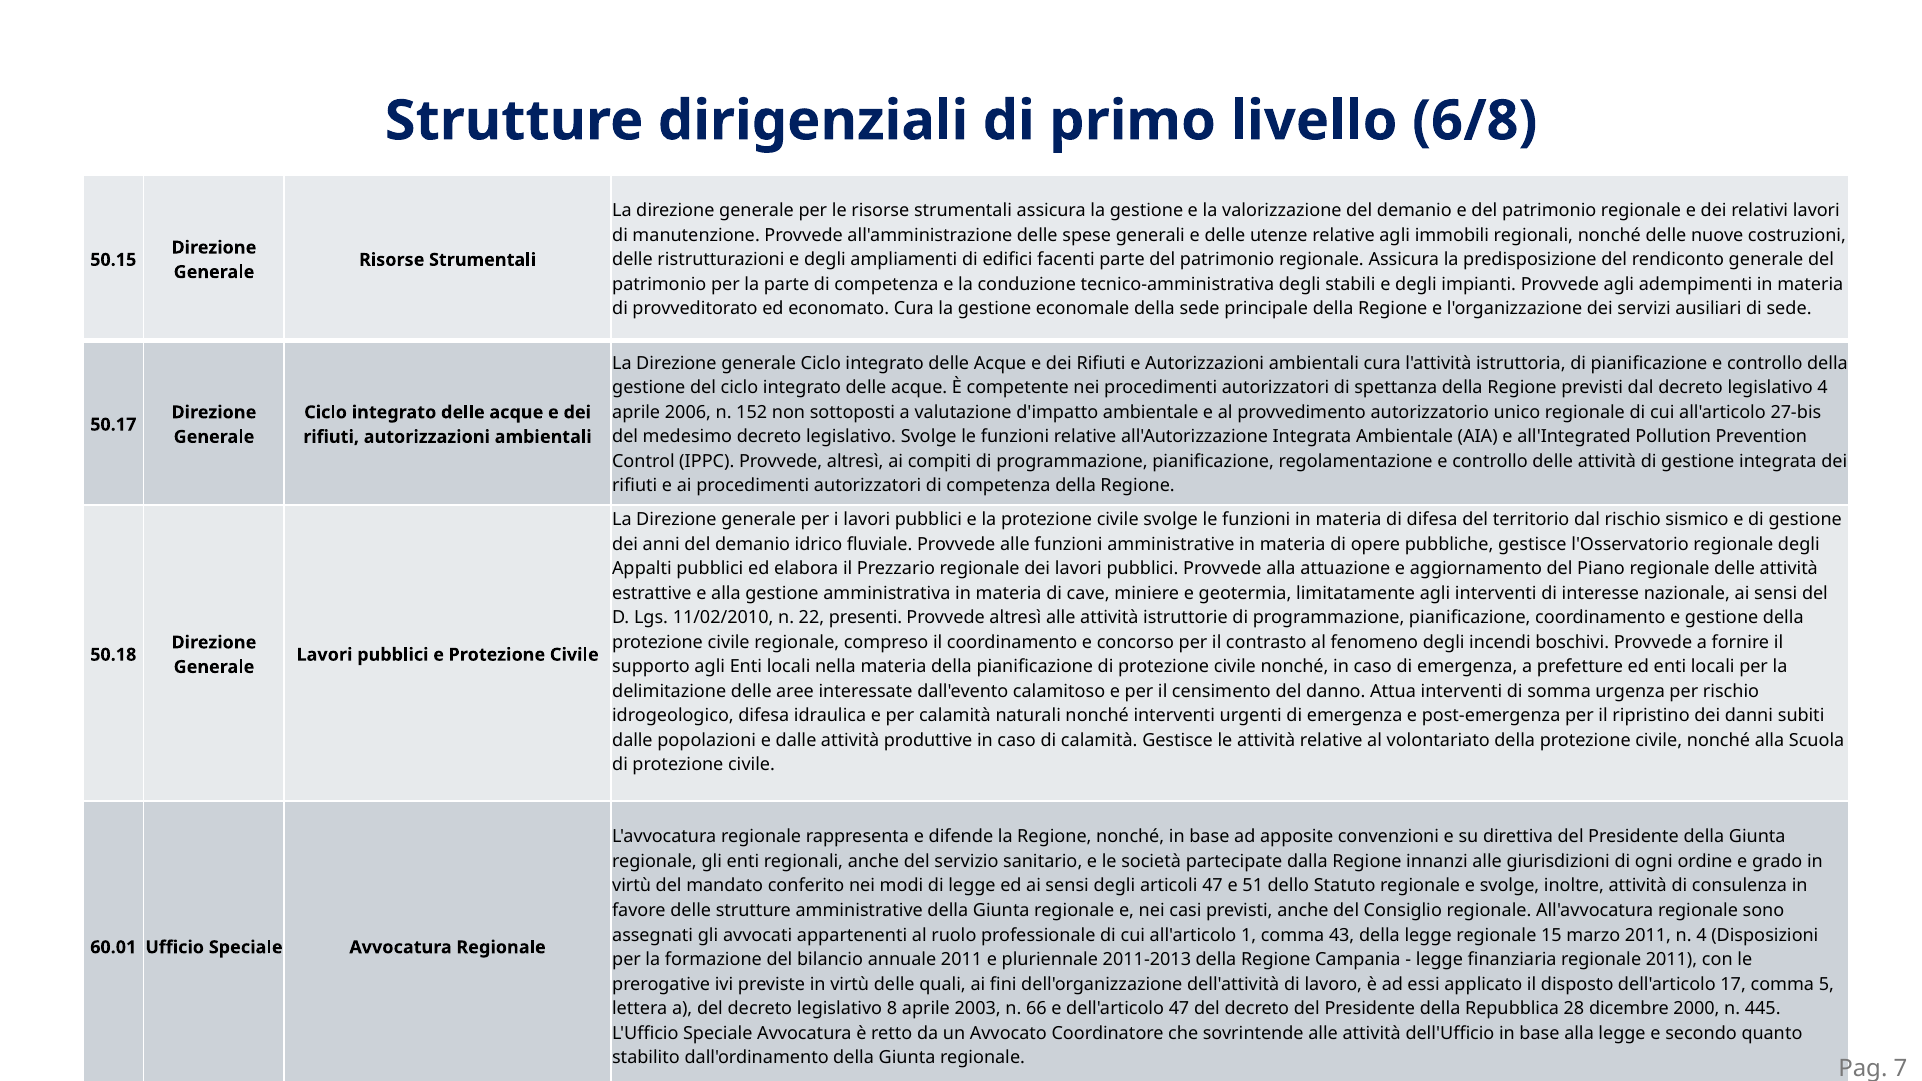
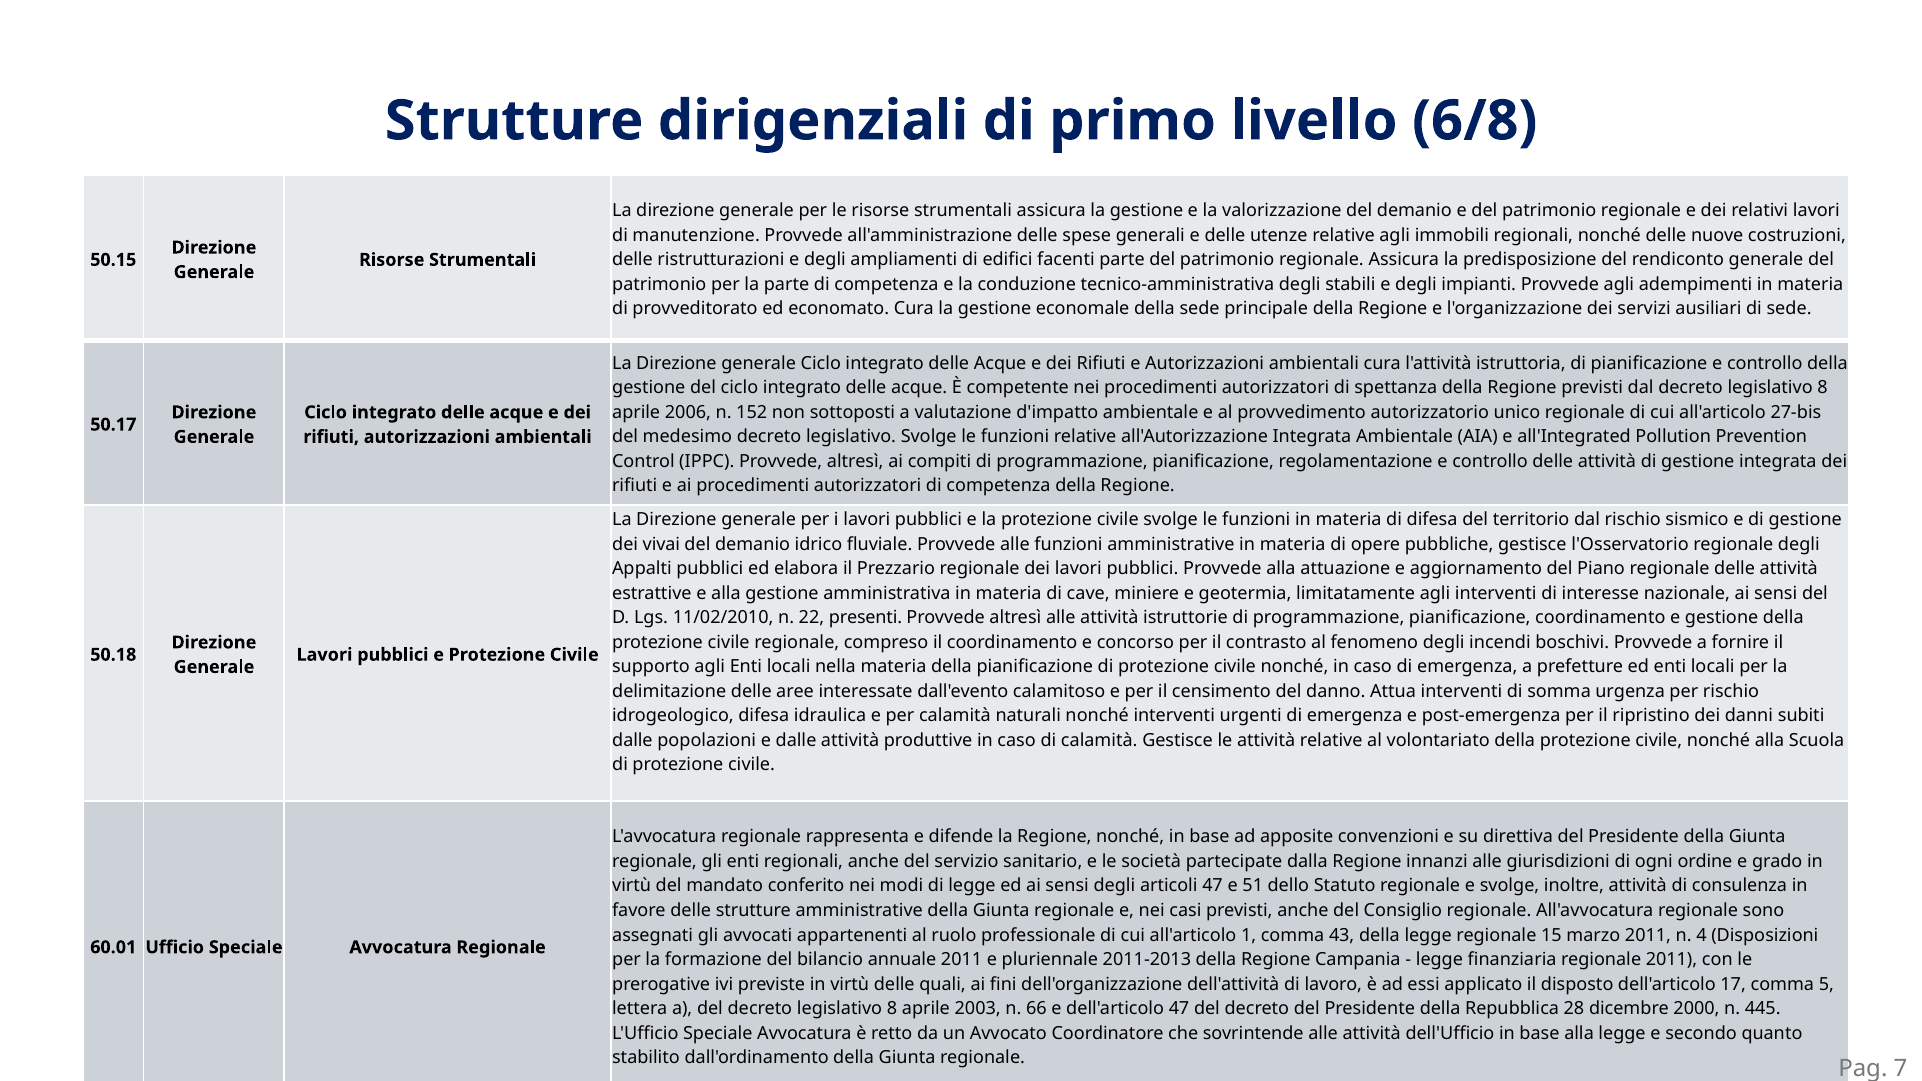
dal decreto legislativo 4: 4 -> 8
anni: anni -> vivai
